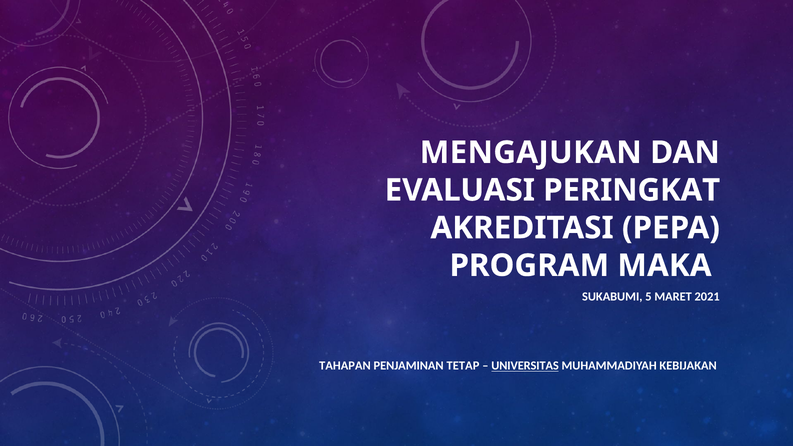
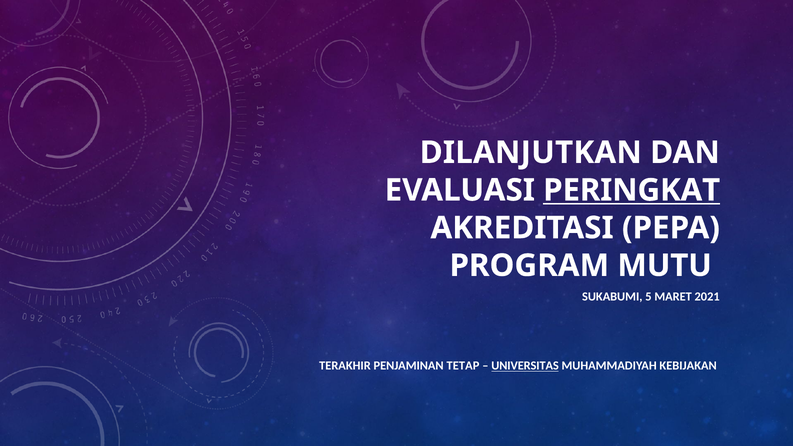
MENGAJUKAN: MENGAJUKAN -> DILANJUTKAN
PERINGKAT underline: none -> present
MAKA: MAKA -> MUTU
TAHAPAN: TAHAPAN -> TERAKHIR
